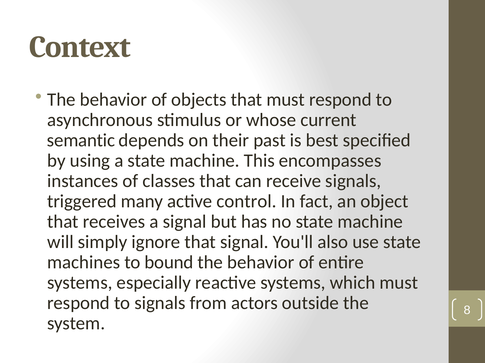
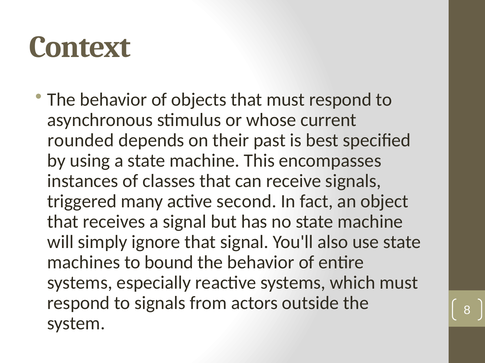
semantic: semantic -> rounded
control: control -> second
